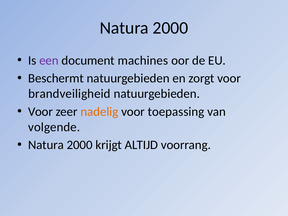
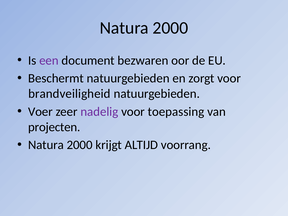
machines: machines -> bezwaren
Voor at (40, 112): Voor -> Voer
nadelig colour: orange -> purple
volgende: volgende -> projecten
